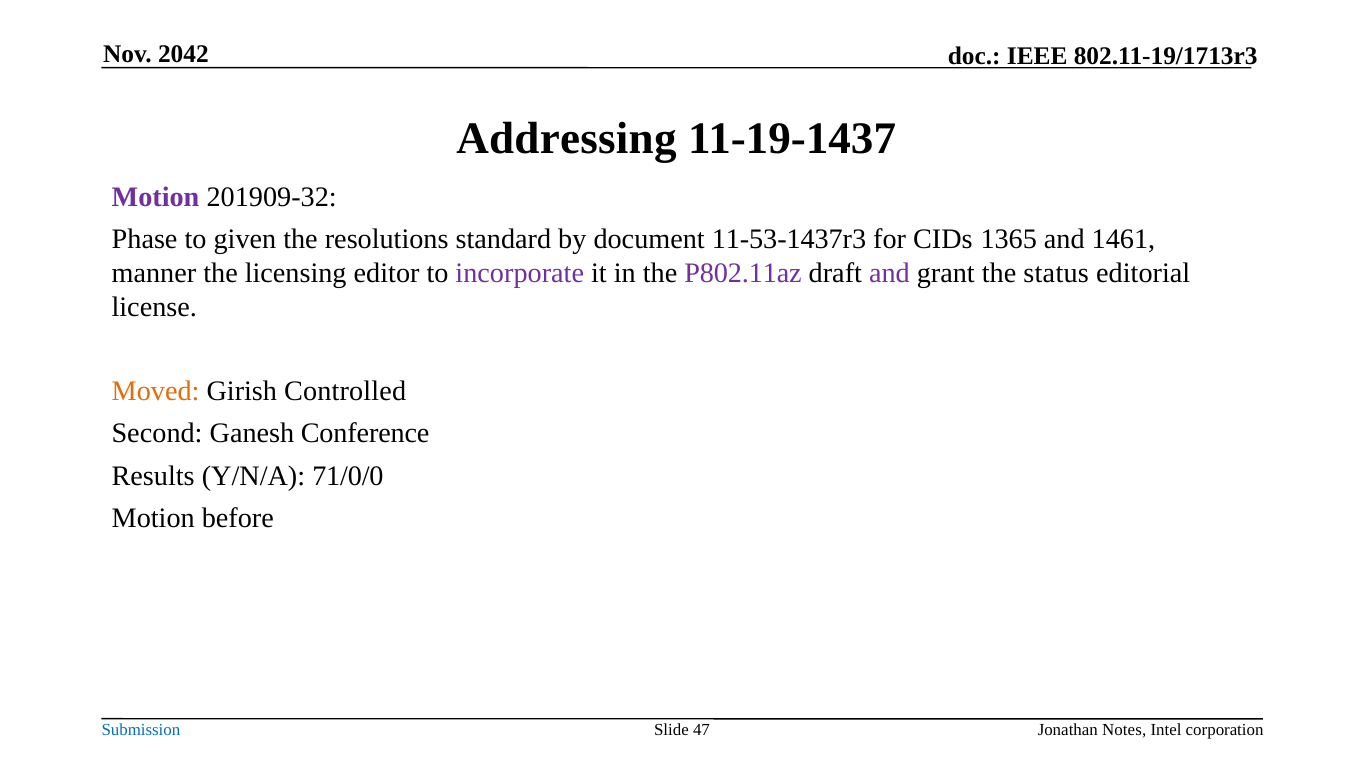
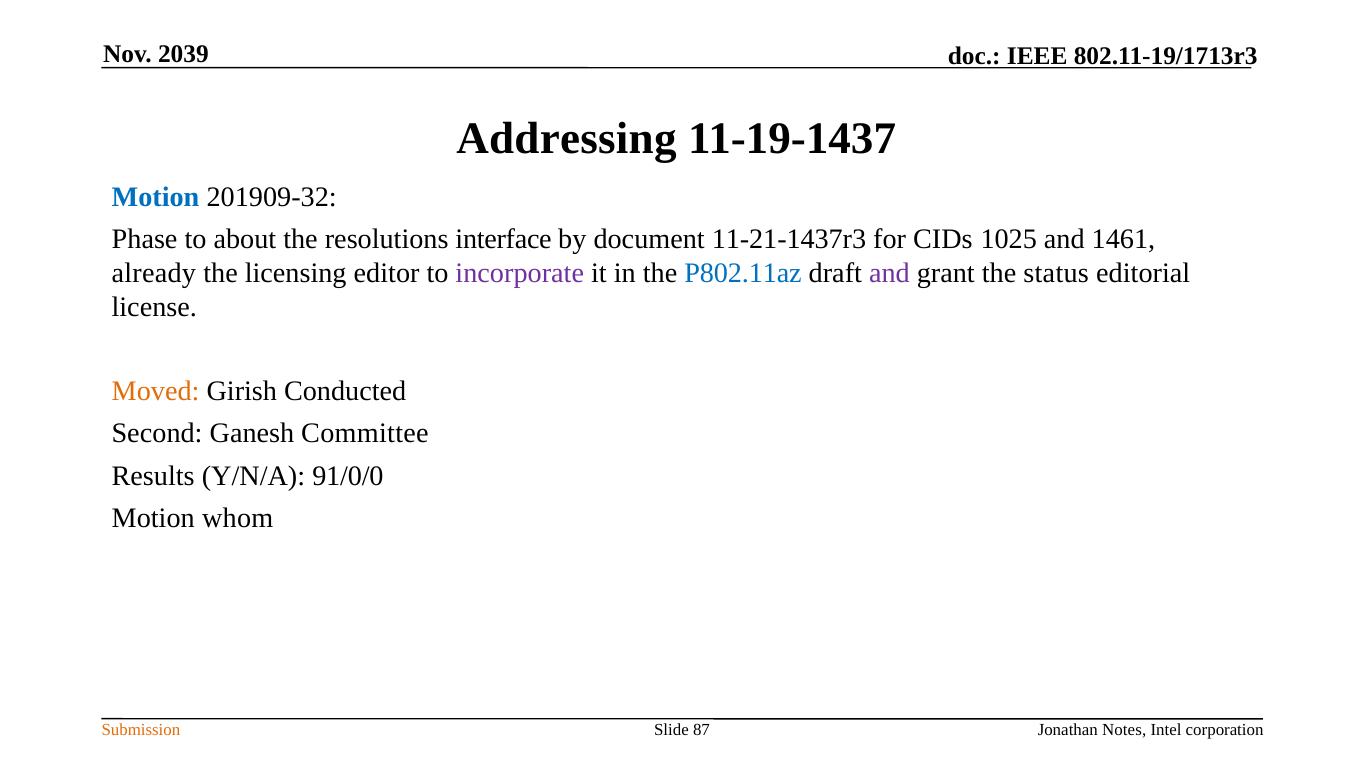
2042: 2042 -> 2039
Motion at (156, 197) colour: purple -> blue
given: given -> about
standard: standard -> interface
11-53-1437r3: 11-53-1437r3 -> 11-21-1437r3
1365: 1365 -> 1025
manner: manner -> already
P802.11az colour: purple -> blue
Controlled: Controlled -> Conducted
Conference: Conference -> Committee
71/0/0: 71/0/0 -> 91/0/0
before: before -> whom
Submission colour: blue -> orange
47: 47 -> 87
